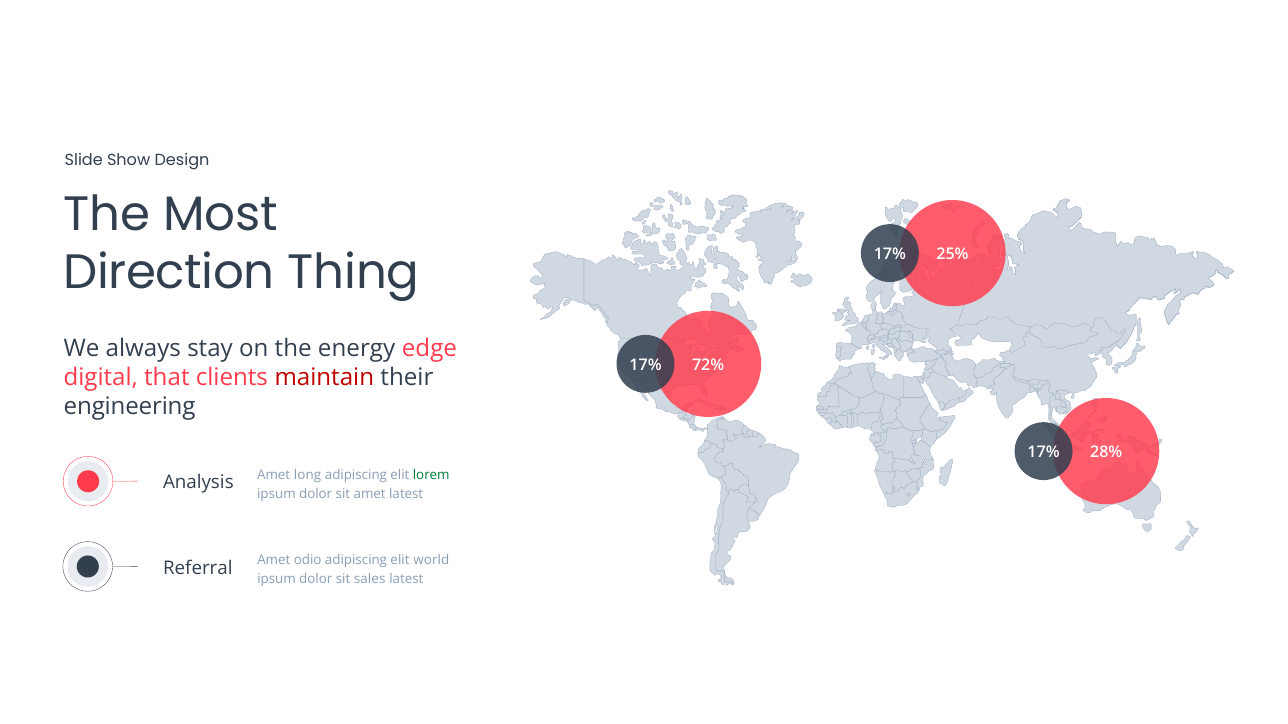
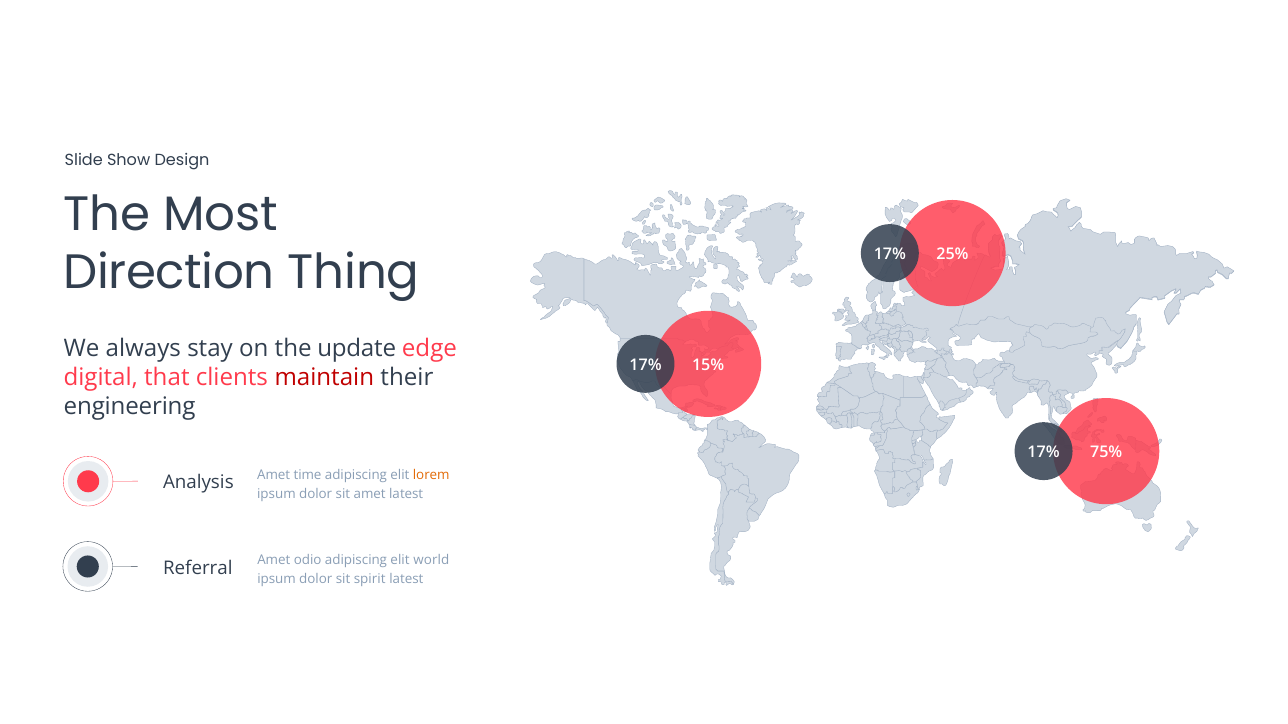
energy: energy -> update
72%: 72% -> 15%
28%: 28% -> 75%
long: long -> time
lorem colour: green -> orange
sales: sales -> spirit
